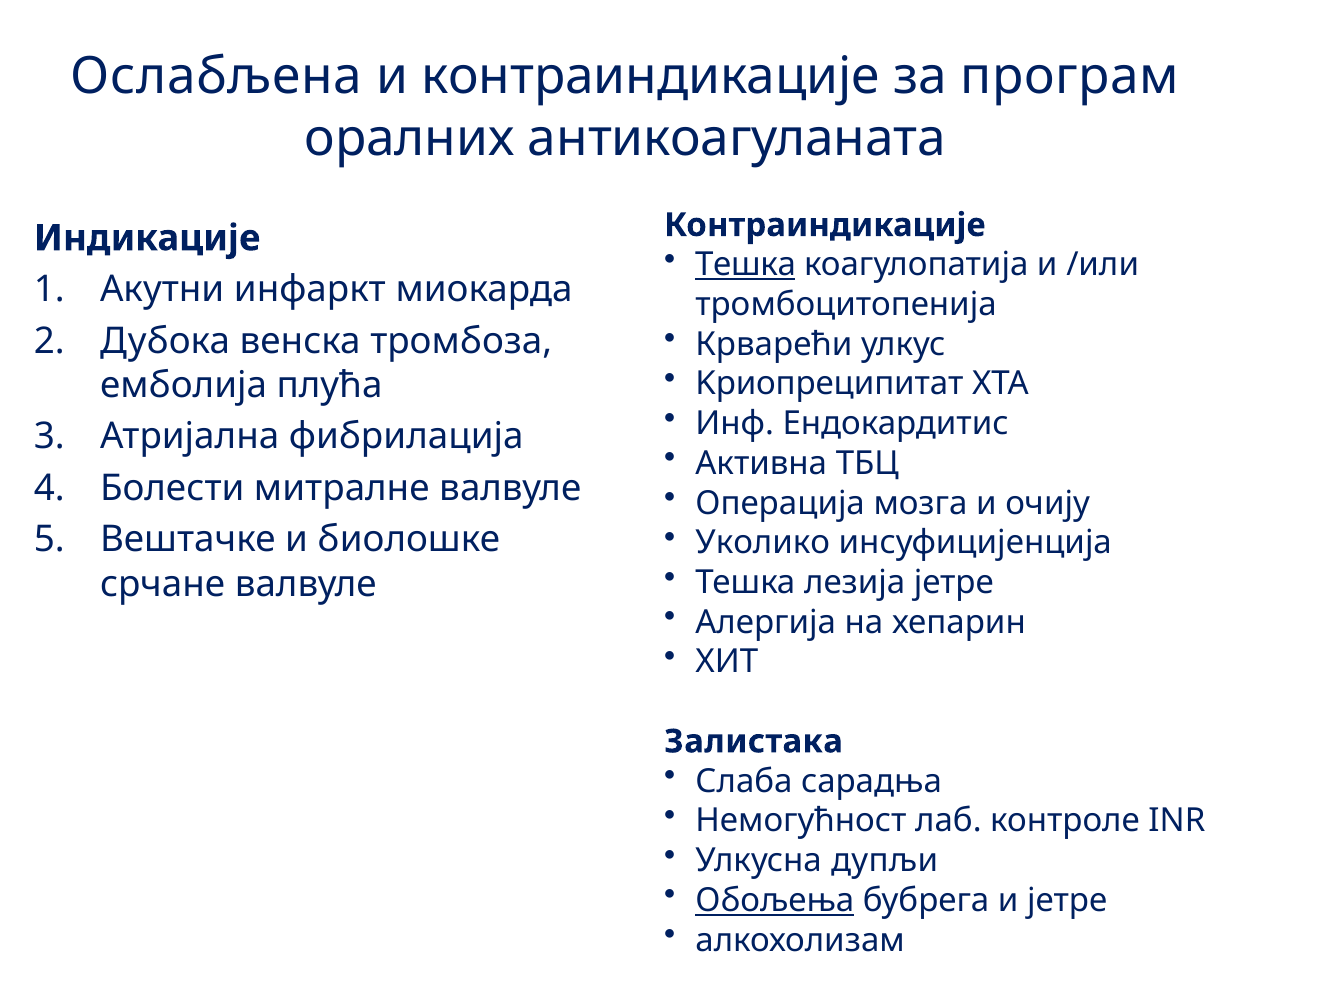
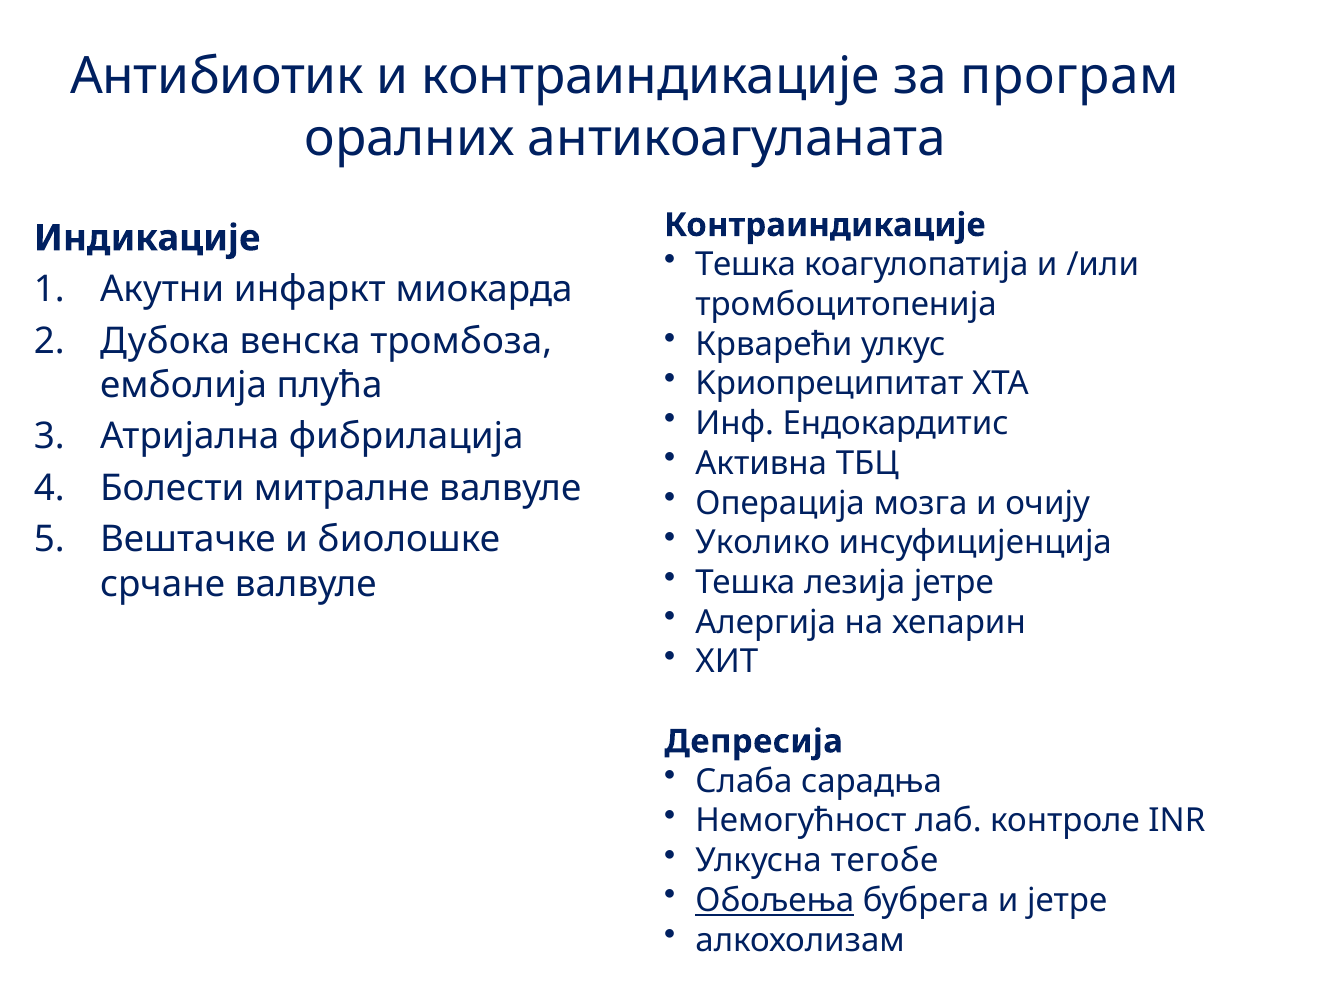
Ослабљена: Ослабљена -> Антибиотик
Тешка at (746, 265) underline: present -> none
Залистака: Залистака -> Депресија
дупљи: дупљи -> тегобе
